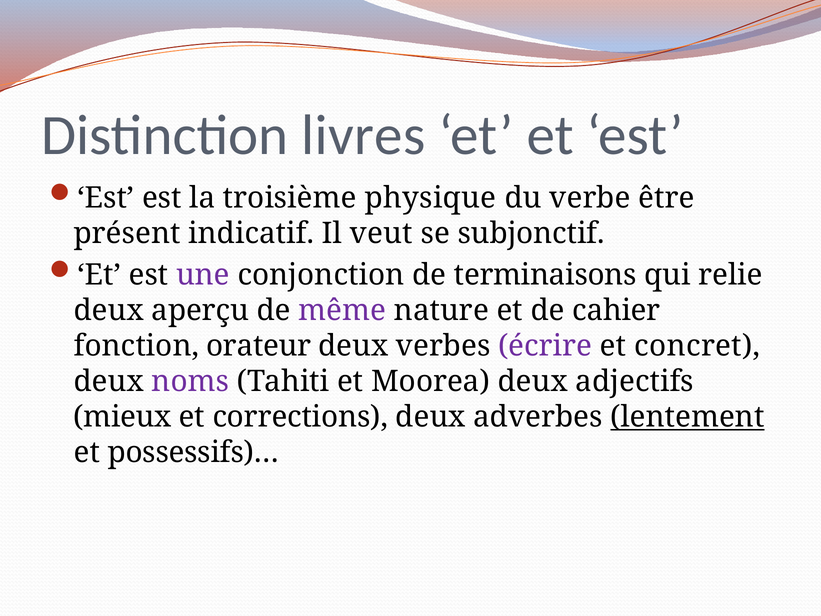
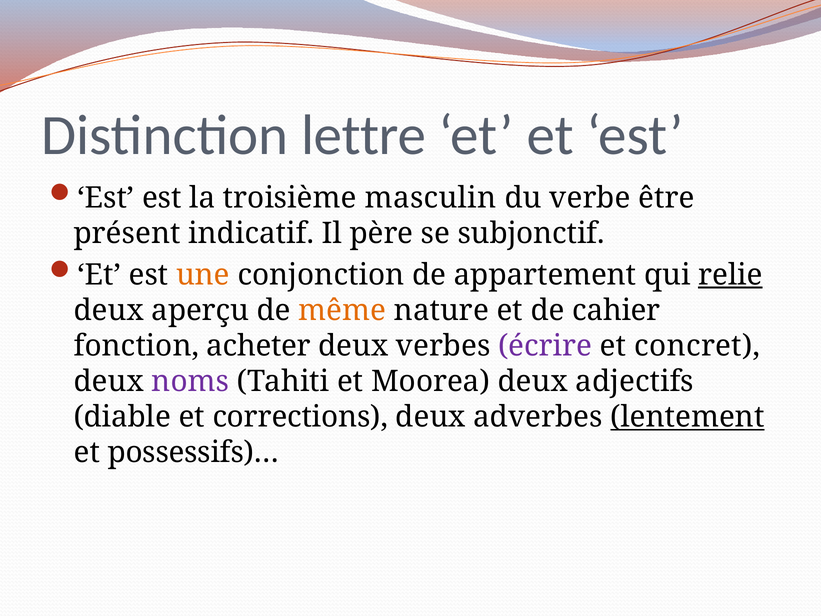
livres: livres -> lettre
physique: physique -> masculin
veut: veut -> père
une colour: purple -> orange
terminaisons: terminaisons -> appartement
relie underline: none -> present
même colour: purple -> orange
orateur: orateur -> acheter
mieux: mieux -> diable
